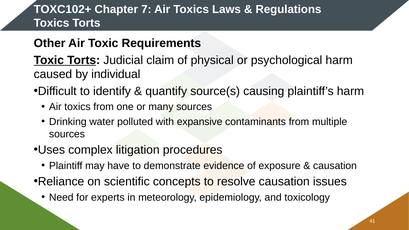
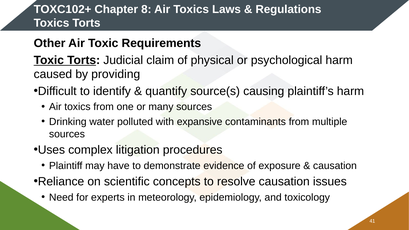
7: 7 -> 8
individual: individual -> providing
